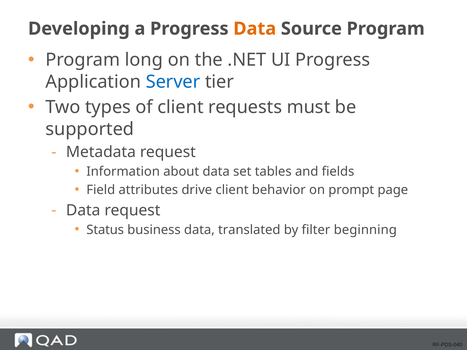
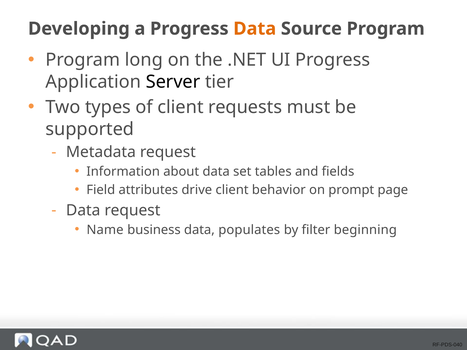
Server colour: blue -> black
Status: Status -> Name
translated: translated -> populates
